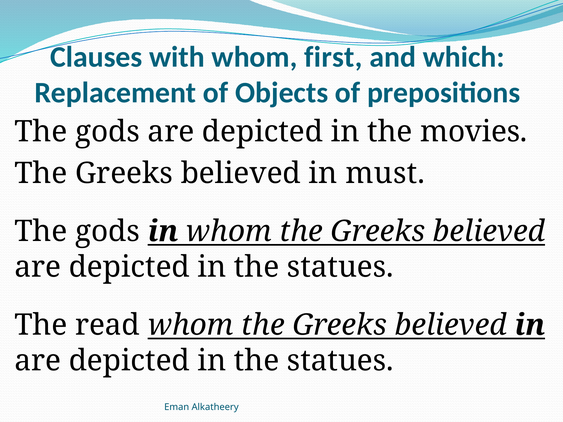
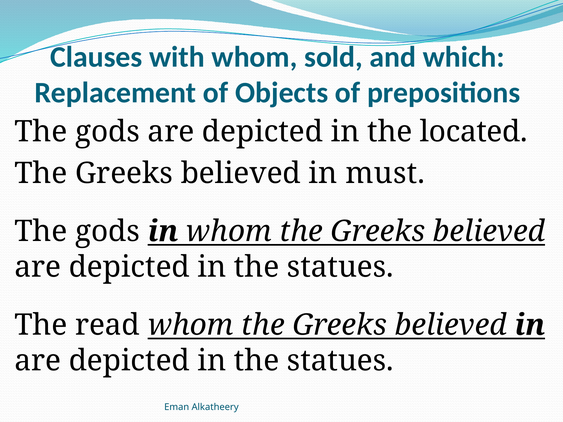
first: first -> sold
movies: movies -> located
